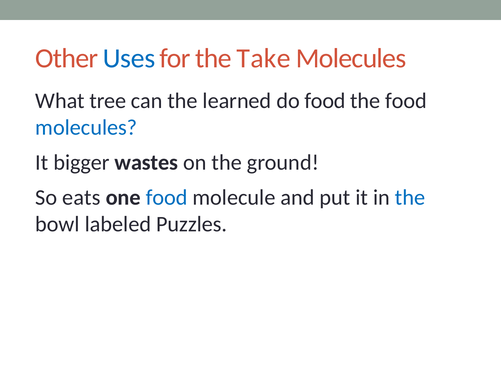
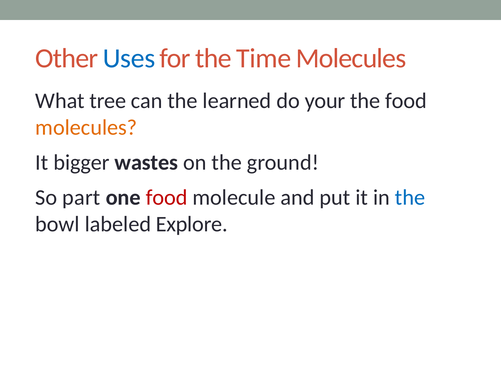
Take: Take -> Time
do food: food -> your
molecules at (86, 128) colour: blue -> orange
eats: eats -> part
food at (167, 198) colour: blue -> red
Puzzles: Puzzles -> Explore
